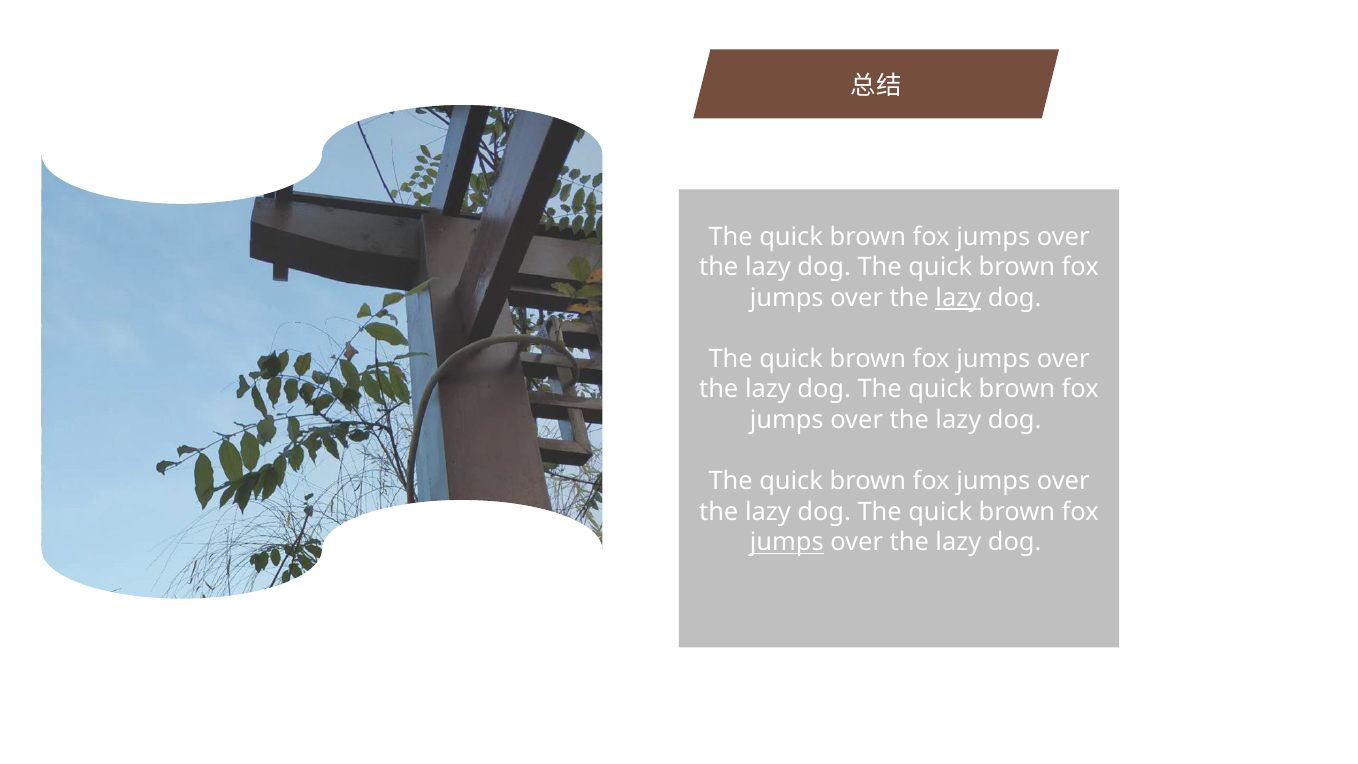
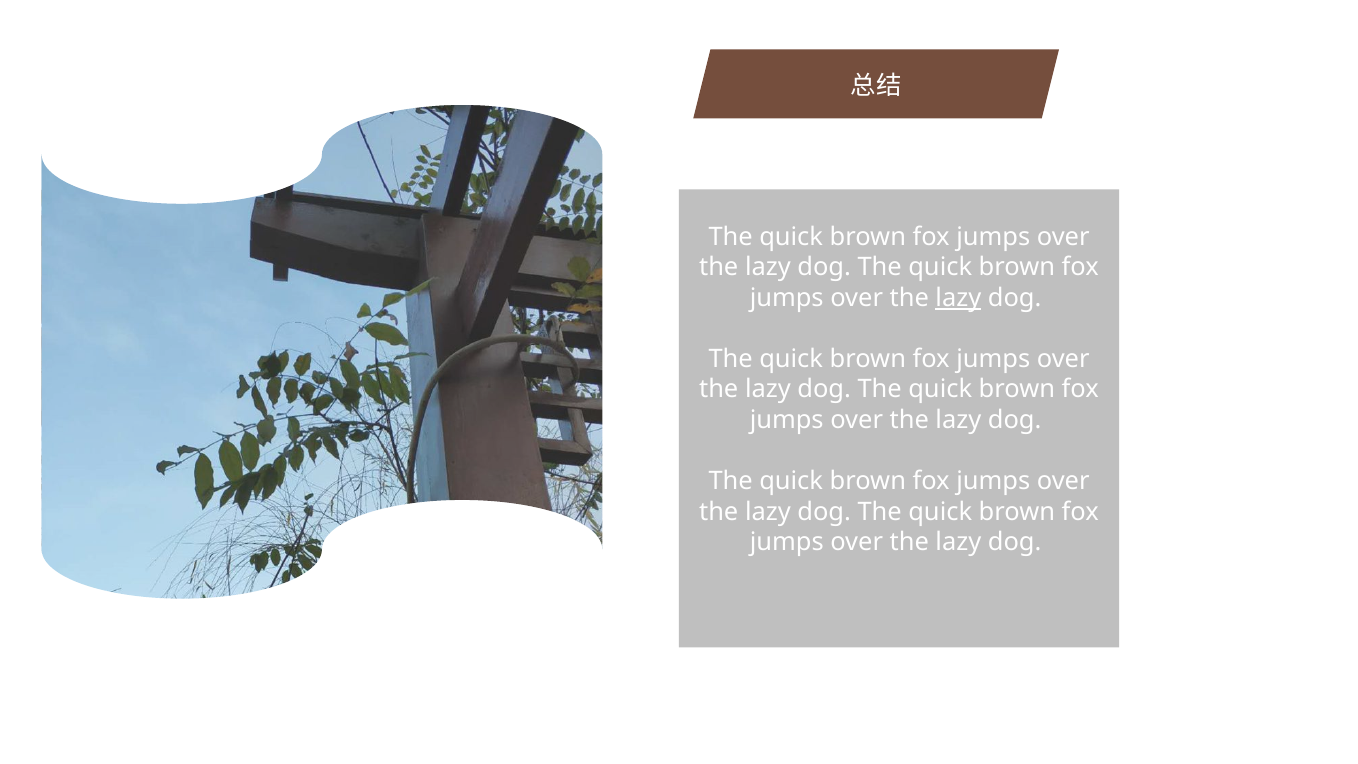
jumps at (787, 542) underline: present -> none
